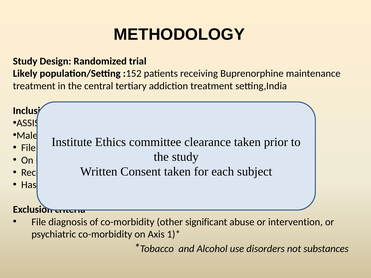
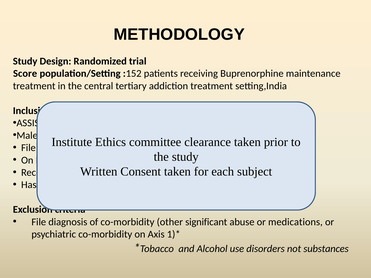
Likely at (25, 74): Likely -> Score
or intervention: intervention -> medications
